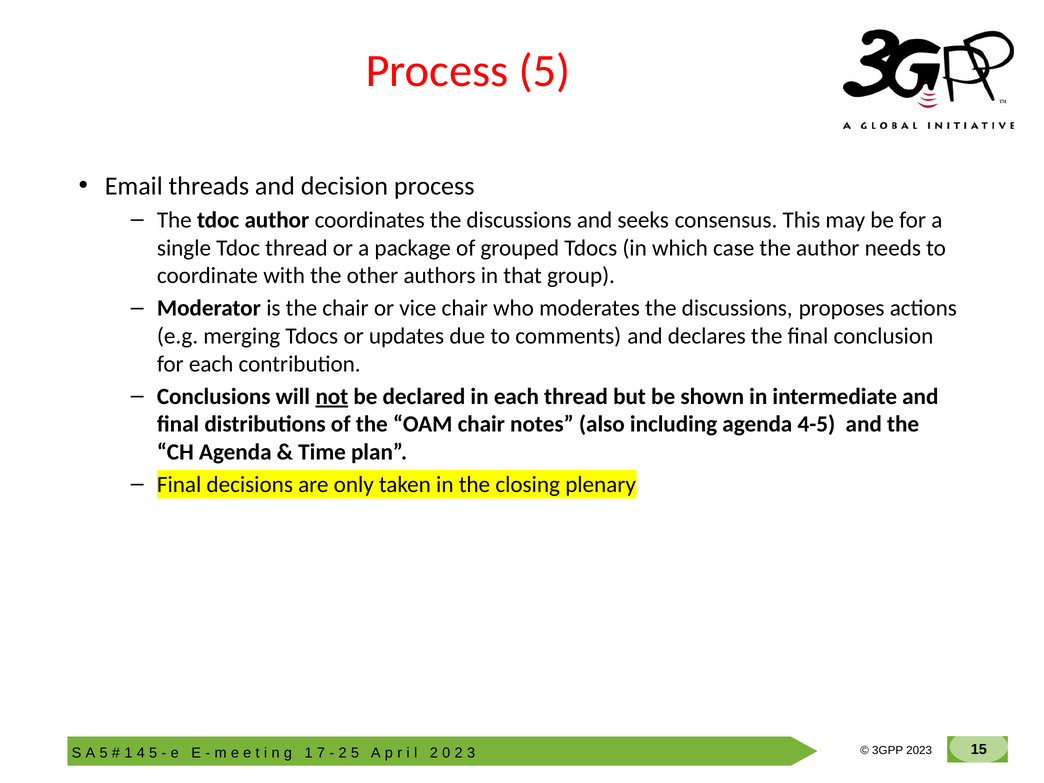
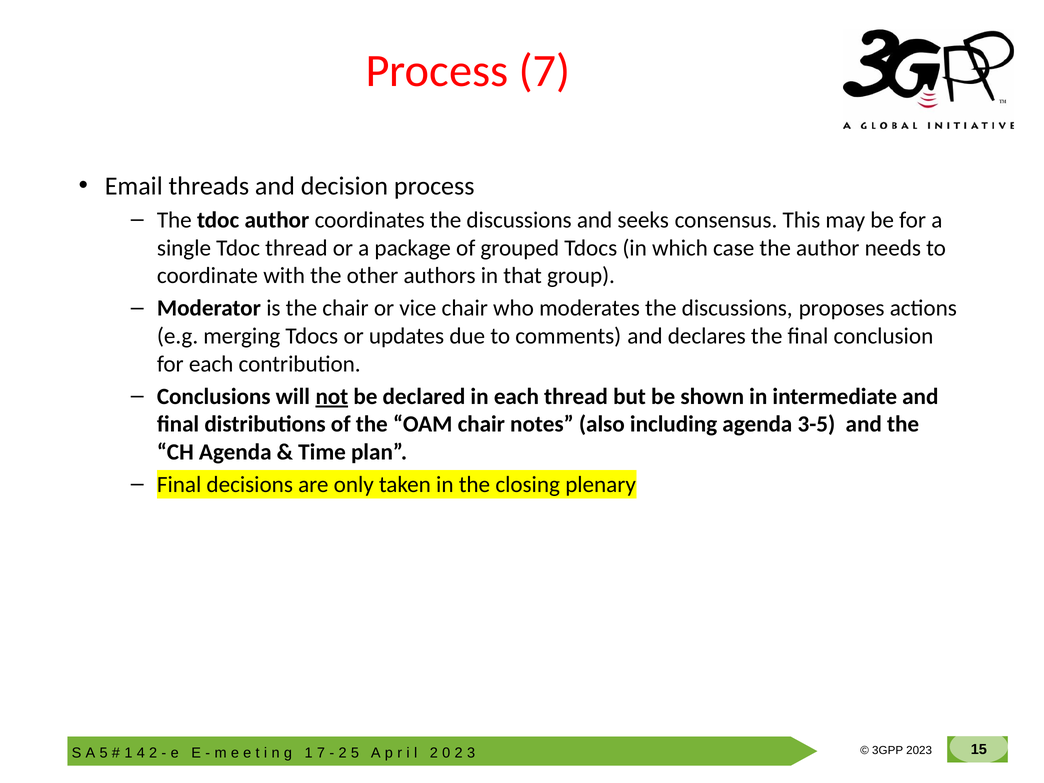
Process 5: 5 -> 7
4-5: 4-5 -> 3-5
5 at (153, 753): 5 -> 2
